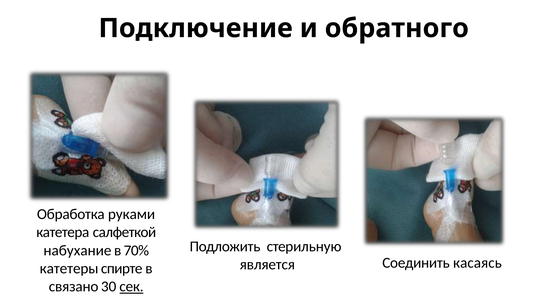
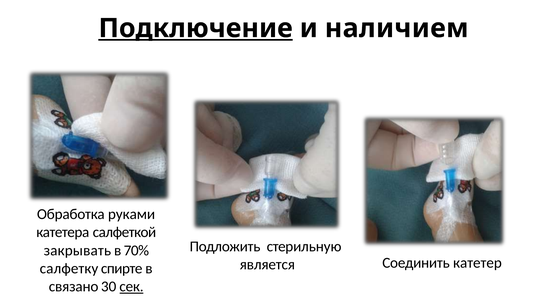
Подключение underline: none -> present
обратного: обратного -> наличием
набухание: набухание -> закрывать
касаясь: касаясь -> катетер
катетеры: катетеры -> салфетку
